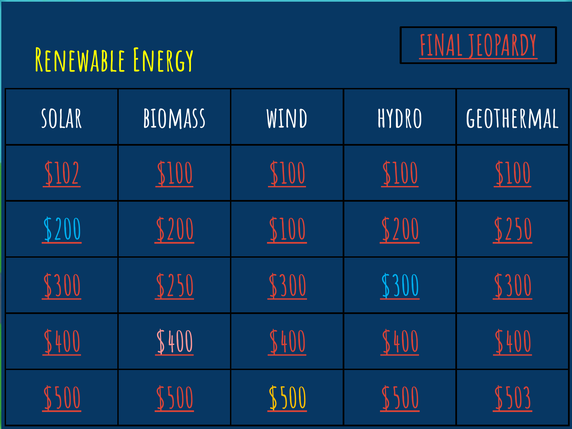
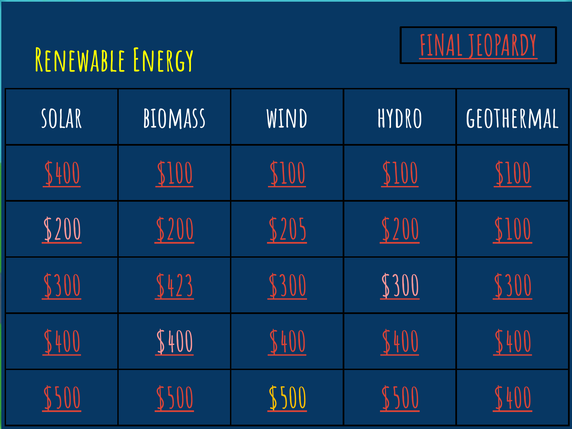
$102 at (62, 174): $102 -> $400
$200 at (62, 231) colour: light blue -> pink
$200 $100: $100 -> $205
$200 $250: $250 -> $100
$300 $250: $250 -> $423
$300 at (400, 287) colour: light blue -> pink
$500 $503: $503 -> $400
